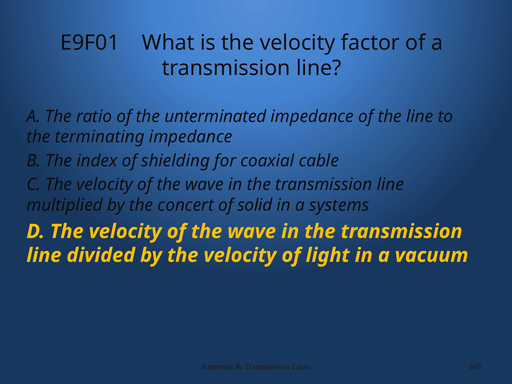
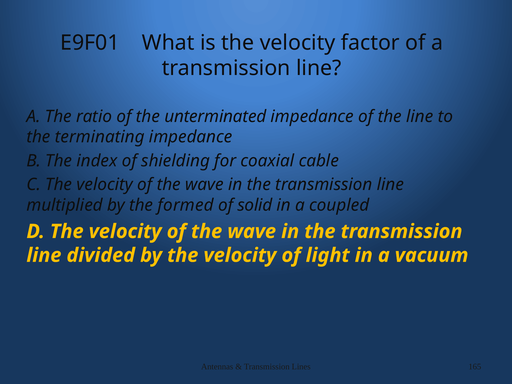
concert: concert -> formed
systems: systems -> coupled
